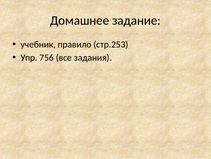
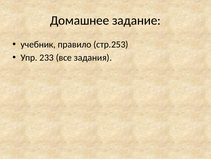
756: 756 -> 233
